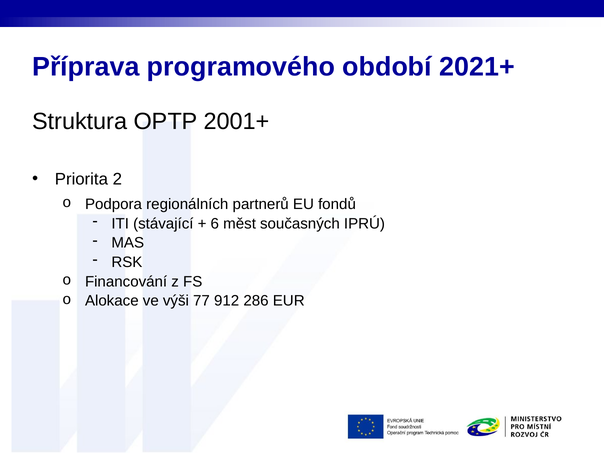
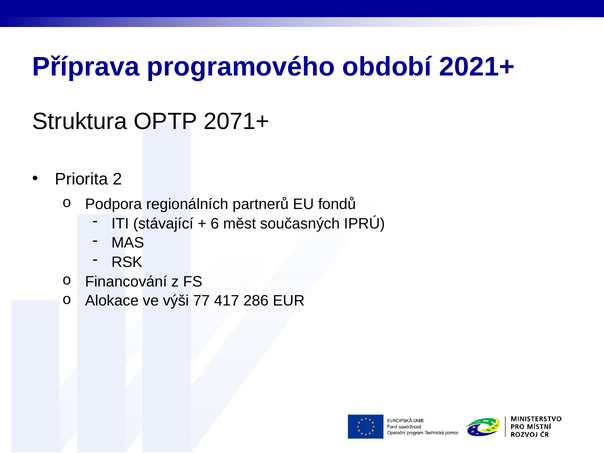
2001+: 2001+ -> 2071+
912: 912 -> 417
